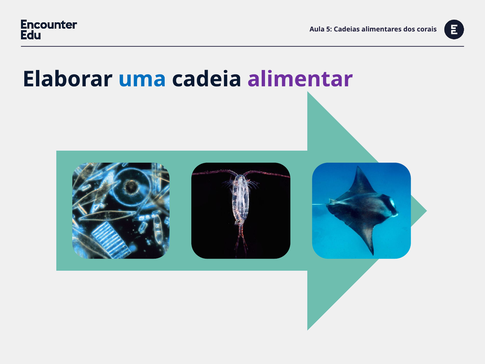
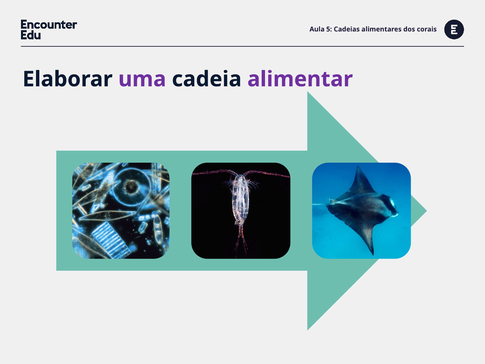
uma colour: blue -> purple
